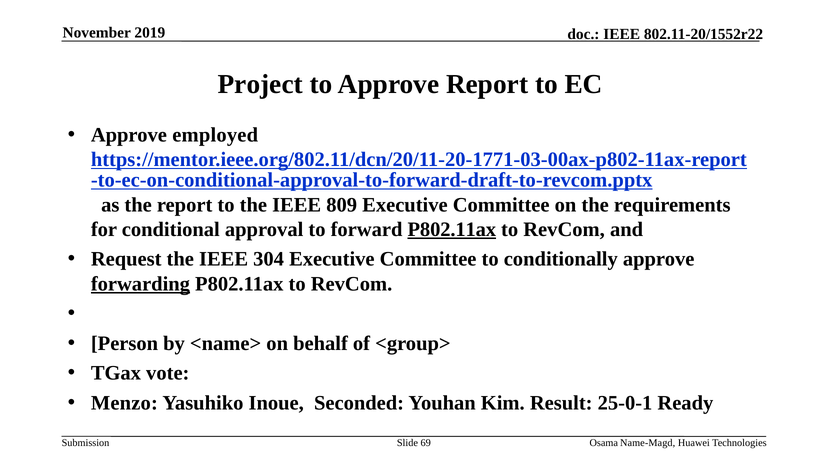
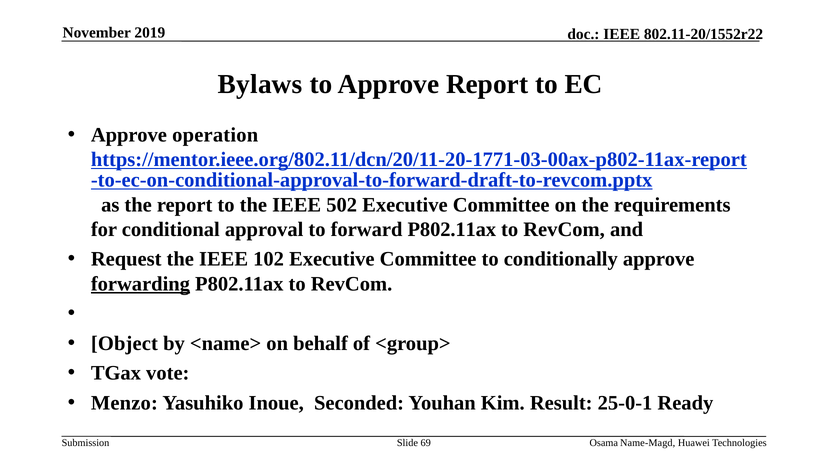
Project: Project -> Bylaws
employed: employed -> operation
809: 809 -> 502
P802.11ax at (452, 229) underline: present -> none
304: 304 -> 102
Person: Person -> Object
